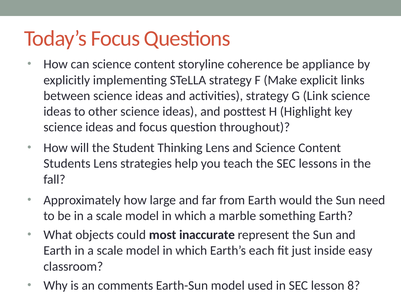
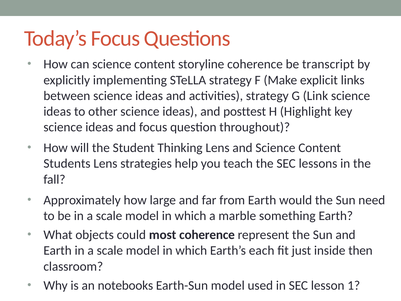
appliance: appliance -> transcript
most inaccurate: inaccurate -> coherence
easy: easy -> then
comments: comments -> notebooks
8: 8 -> 1
